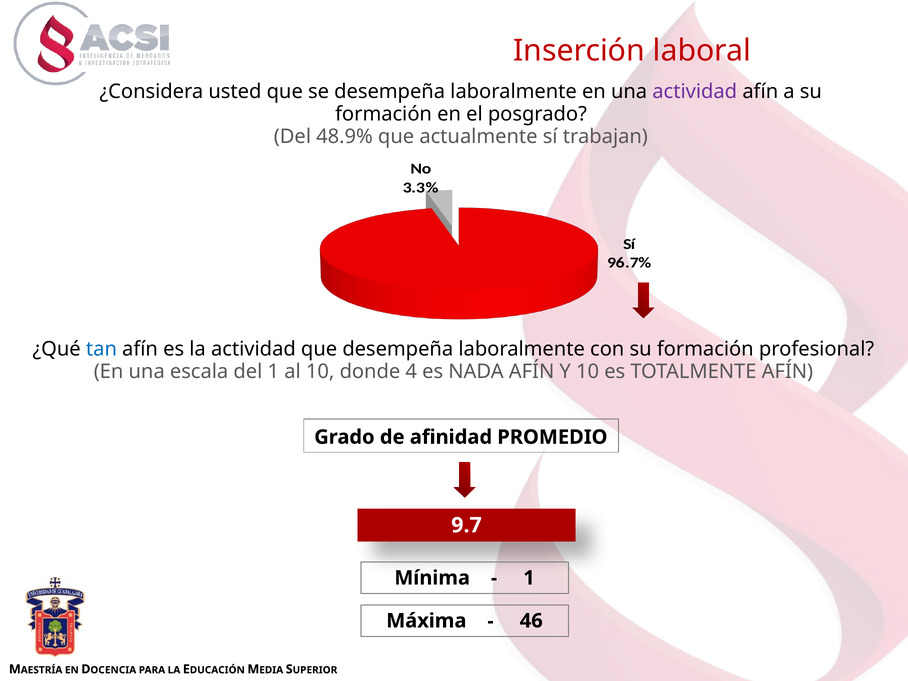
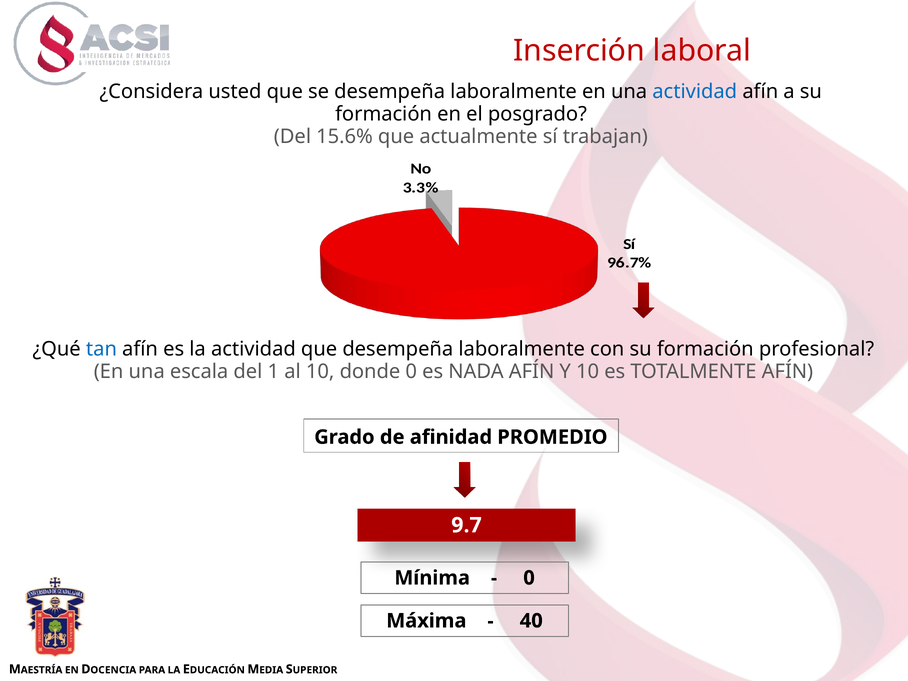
actividad at (695, 92) colour: purple -> blue
48.9%: 48.9% -> 15.6%
donde 4: 4 -> 0
1 at (529, 578): 1 -> 0
46: 46 -> 40
